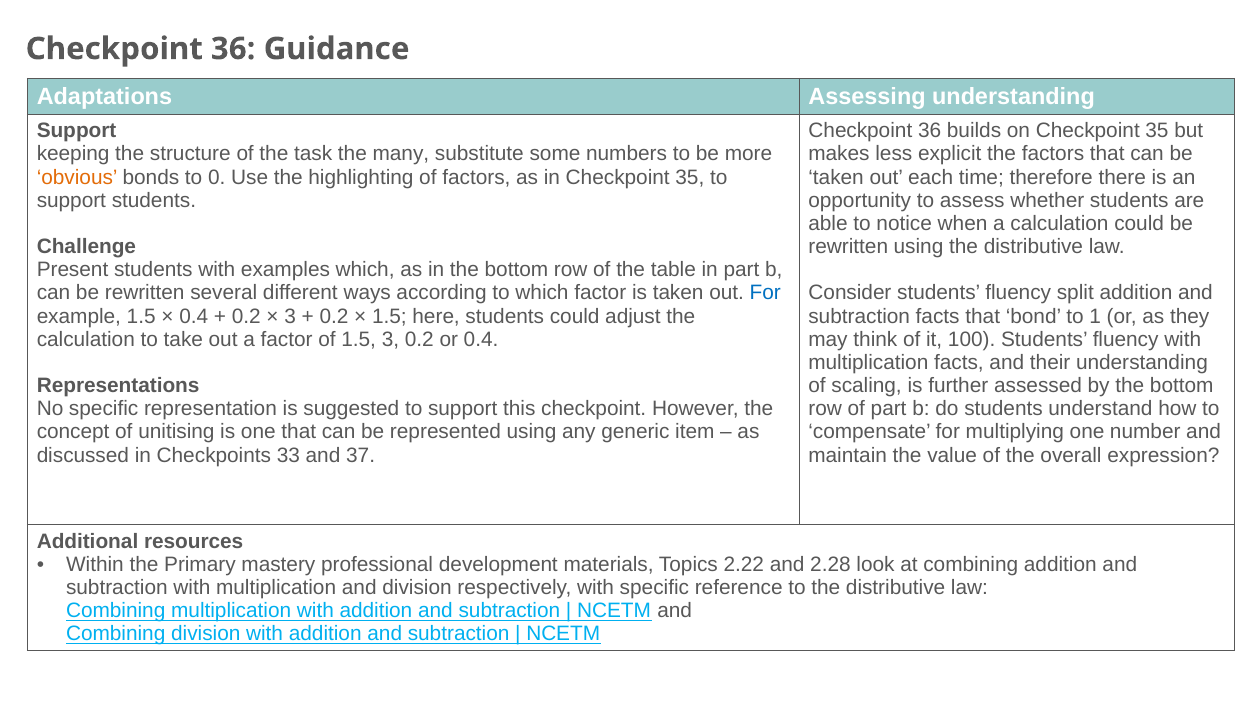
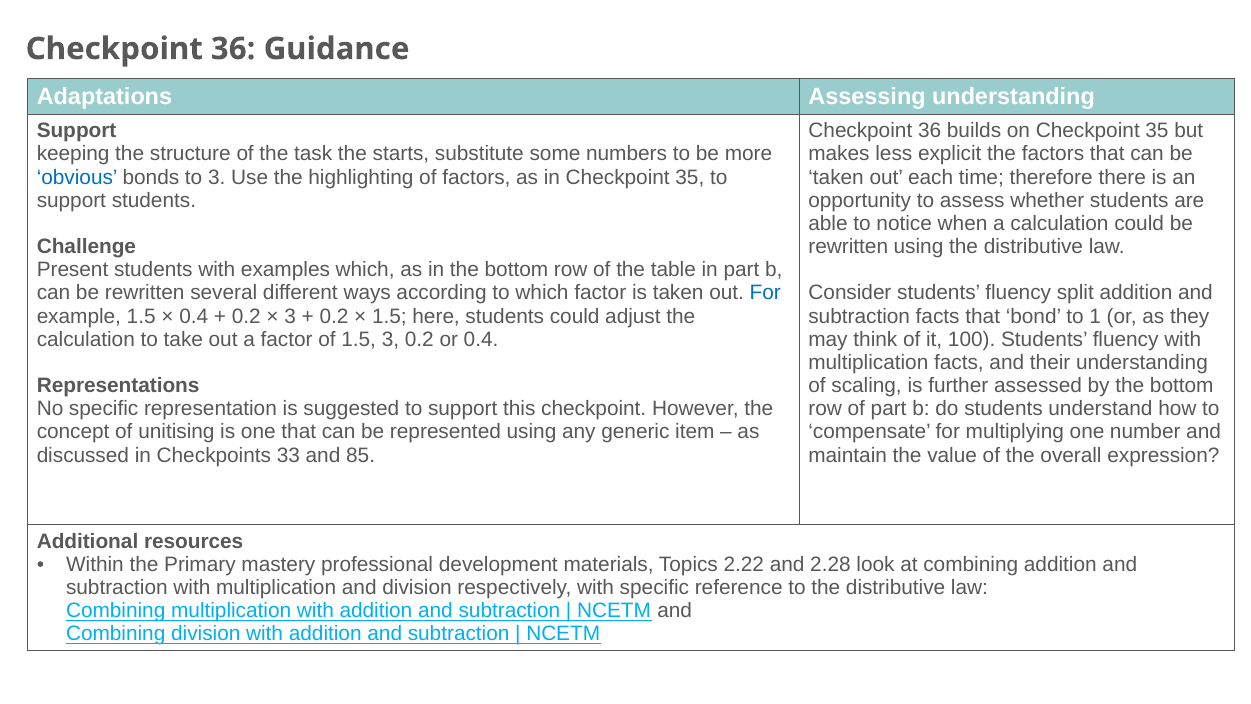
many: many -> starts
obvious colour: orange -> blue
to 0: 0 -> 3
37: 37 -> 85
